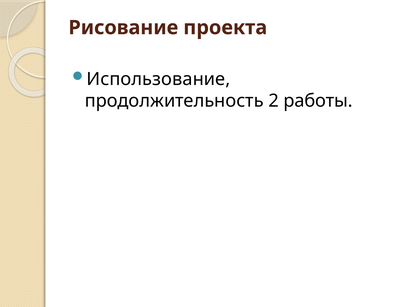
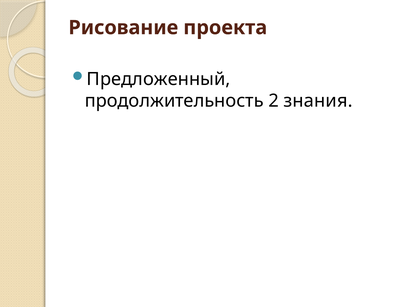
Использование: Использование -> Предложенный
работы: работы -> знания
